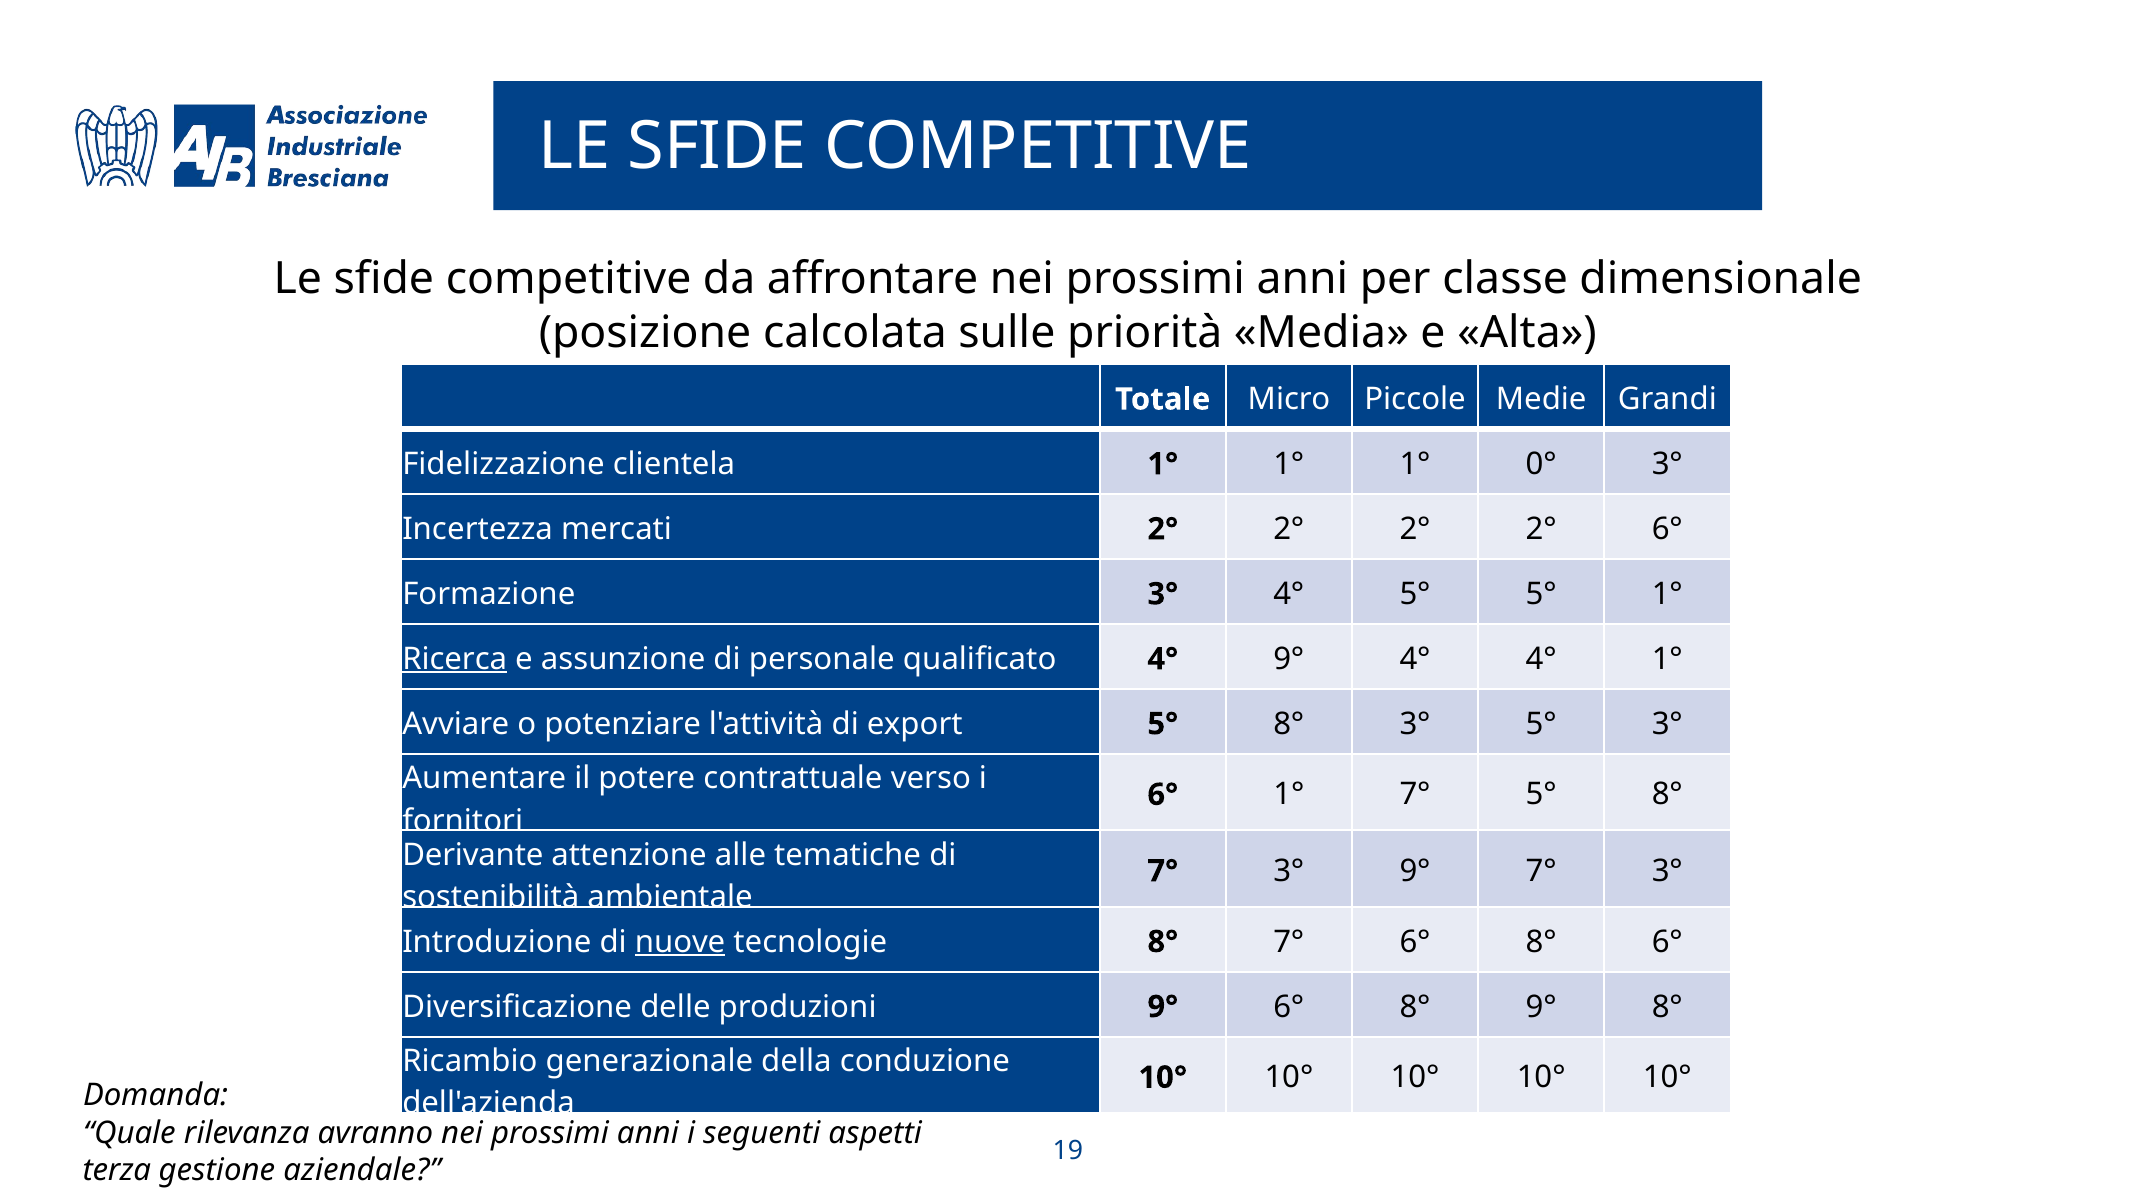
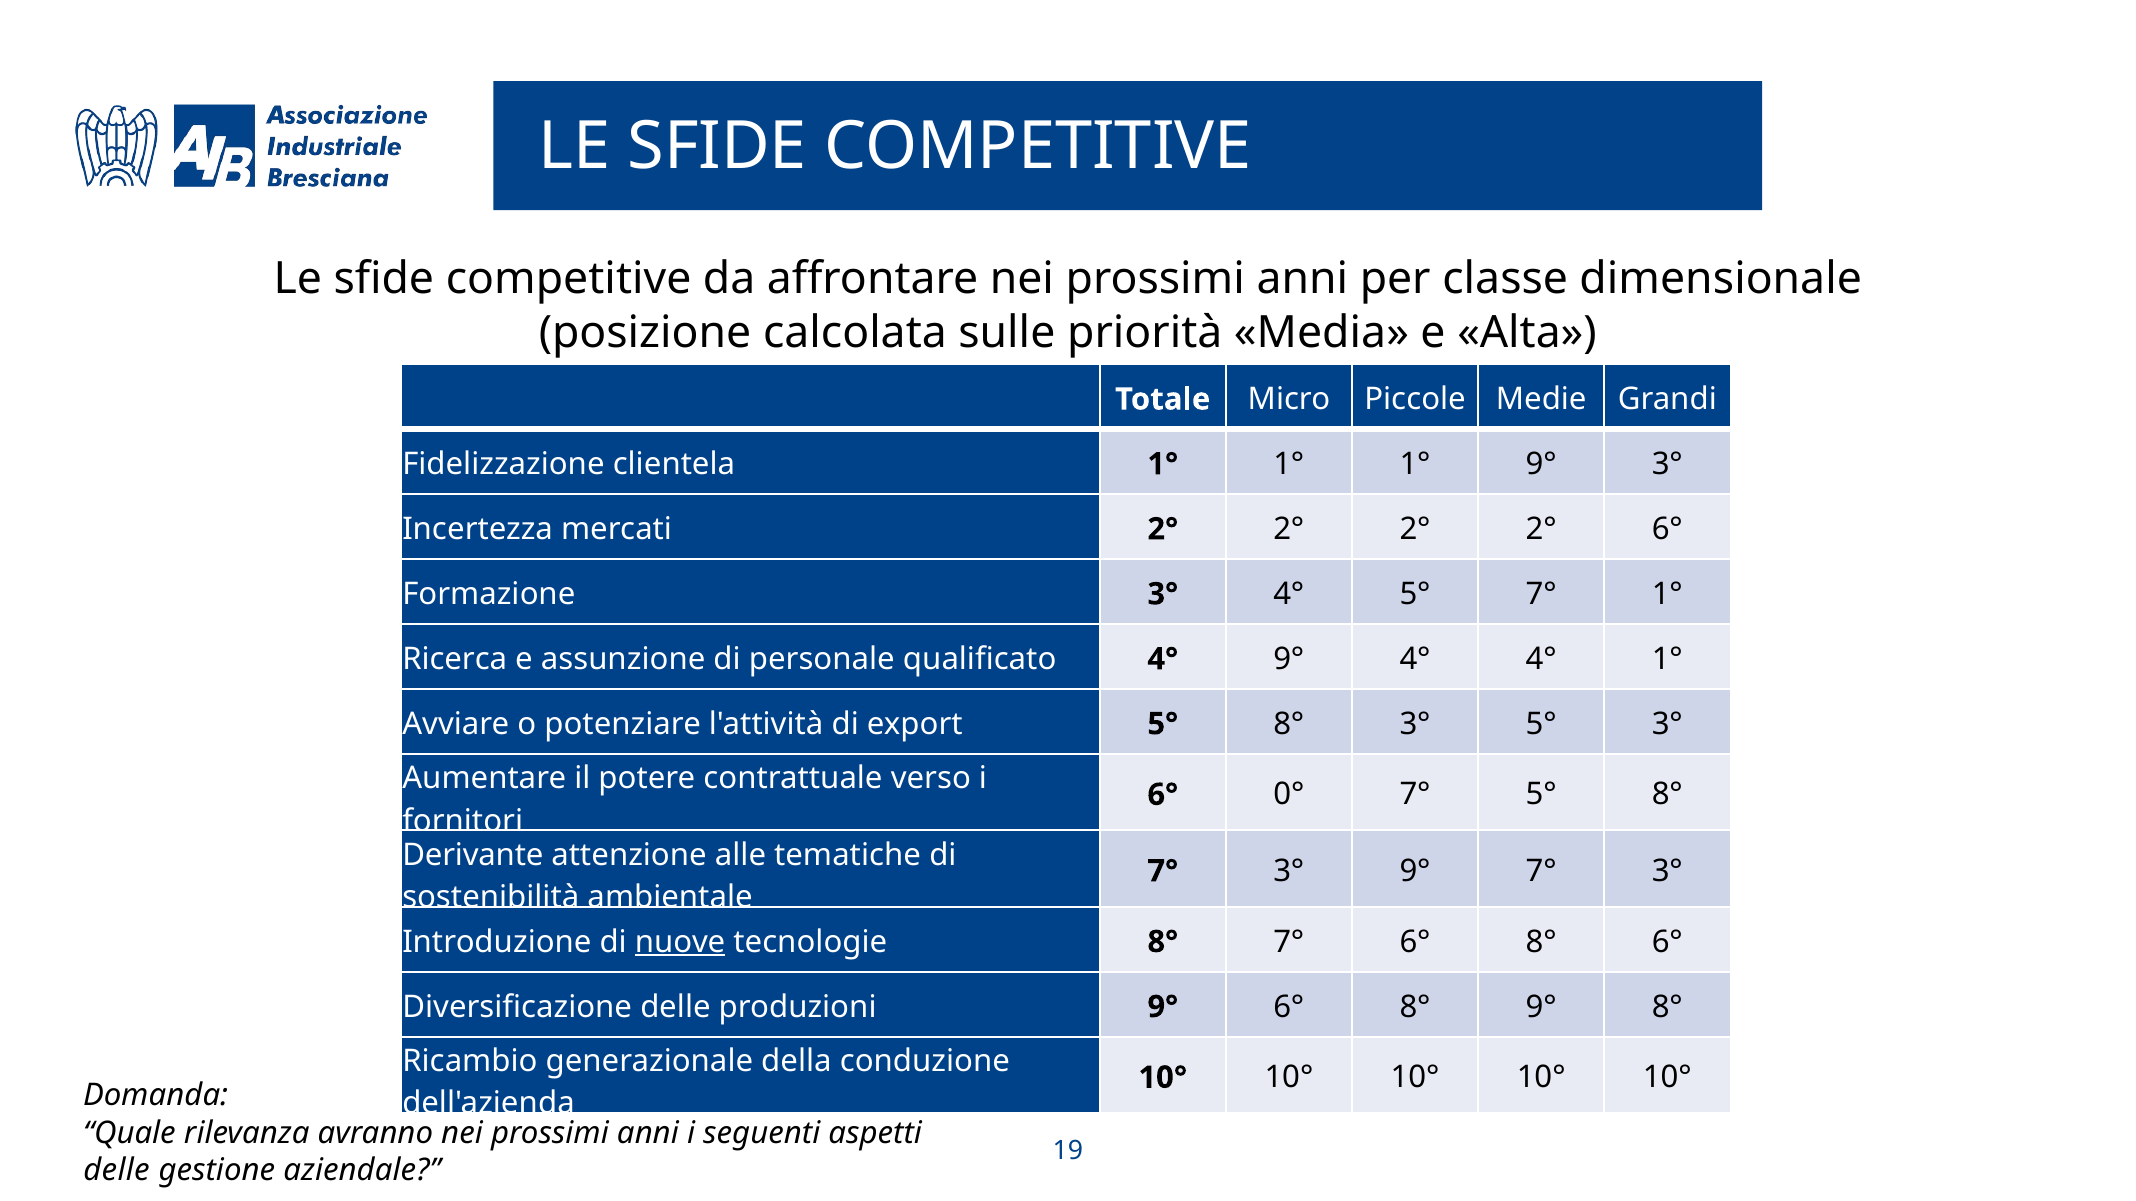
1° 0°: 0° -> 9°
5° 5°: 5° -> 7°
Ricerca underline: present -> none
6° 1°: 1° -> 0°
terza at (117, 1171): terza -> delle
